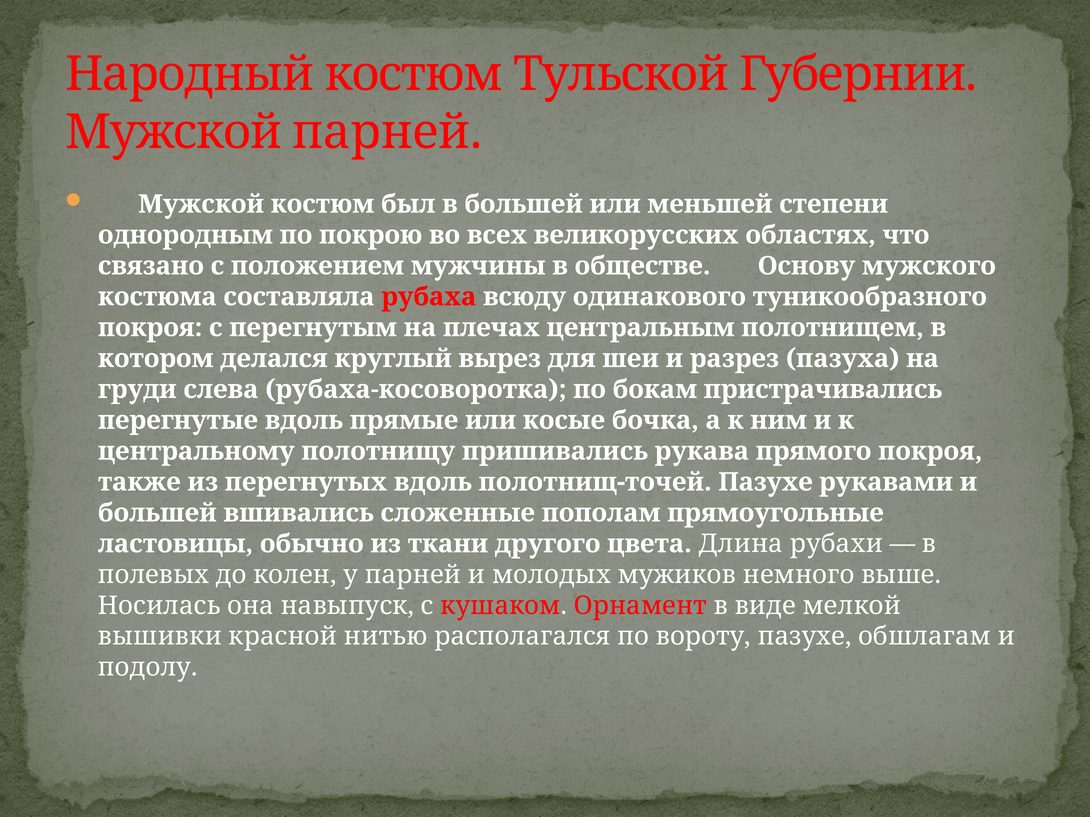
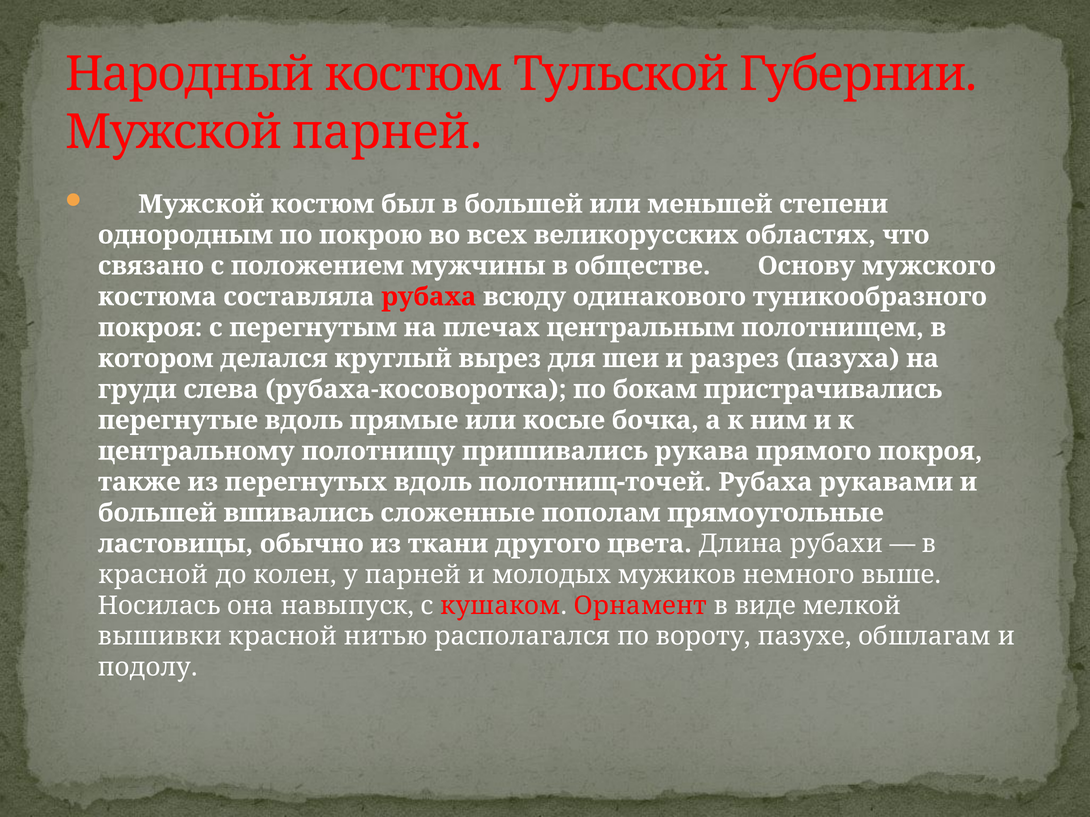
полотнищ-точей Пазухе: Пазухе -> Рубаха
полевых at (153, 575): полевых -> красной
